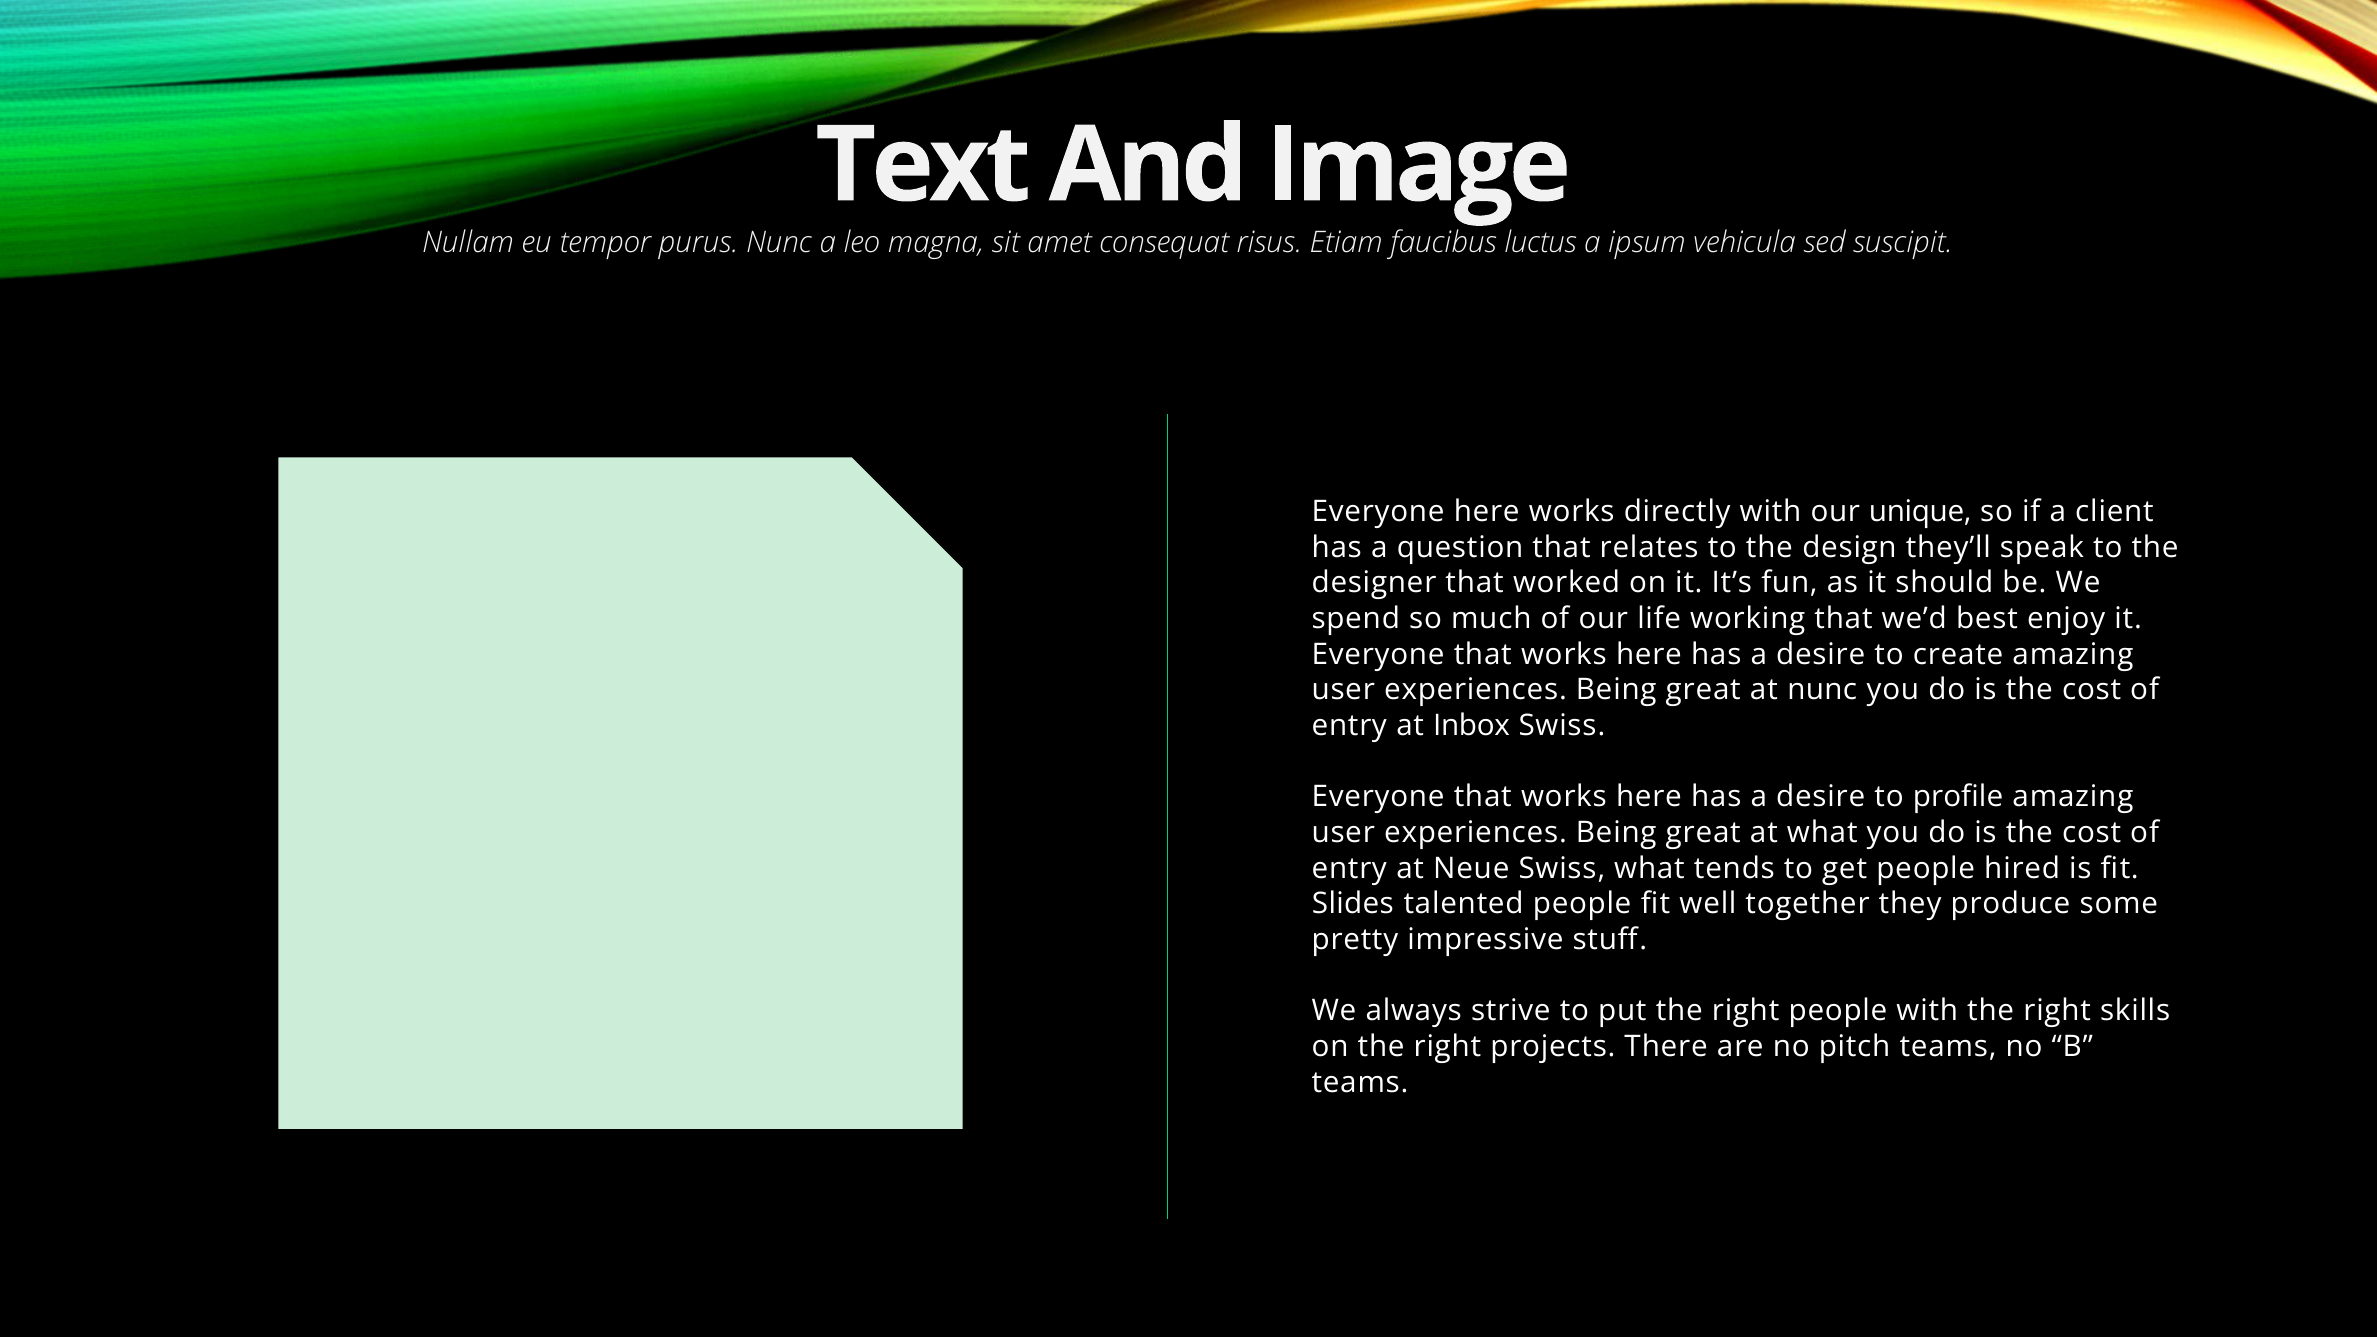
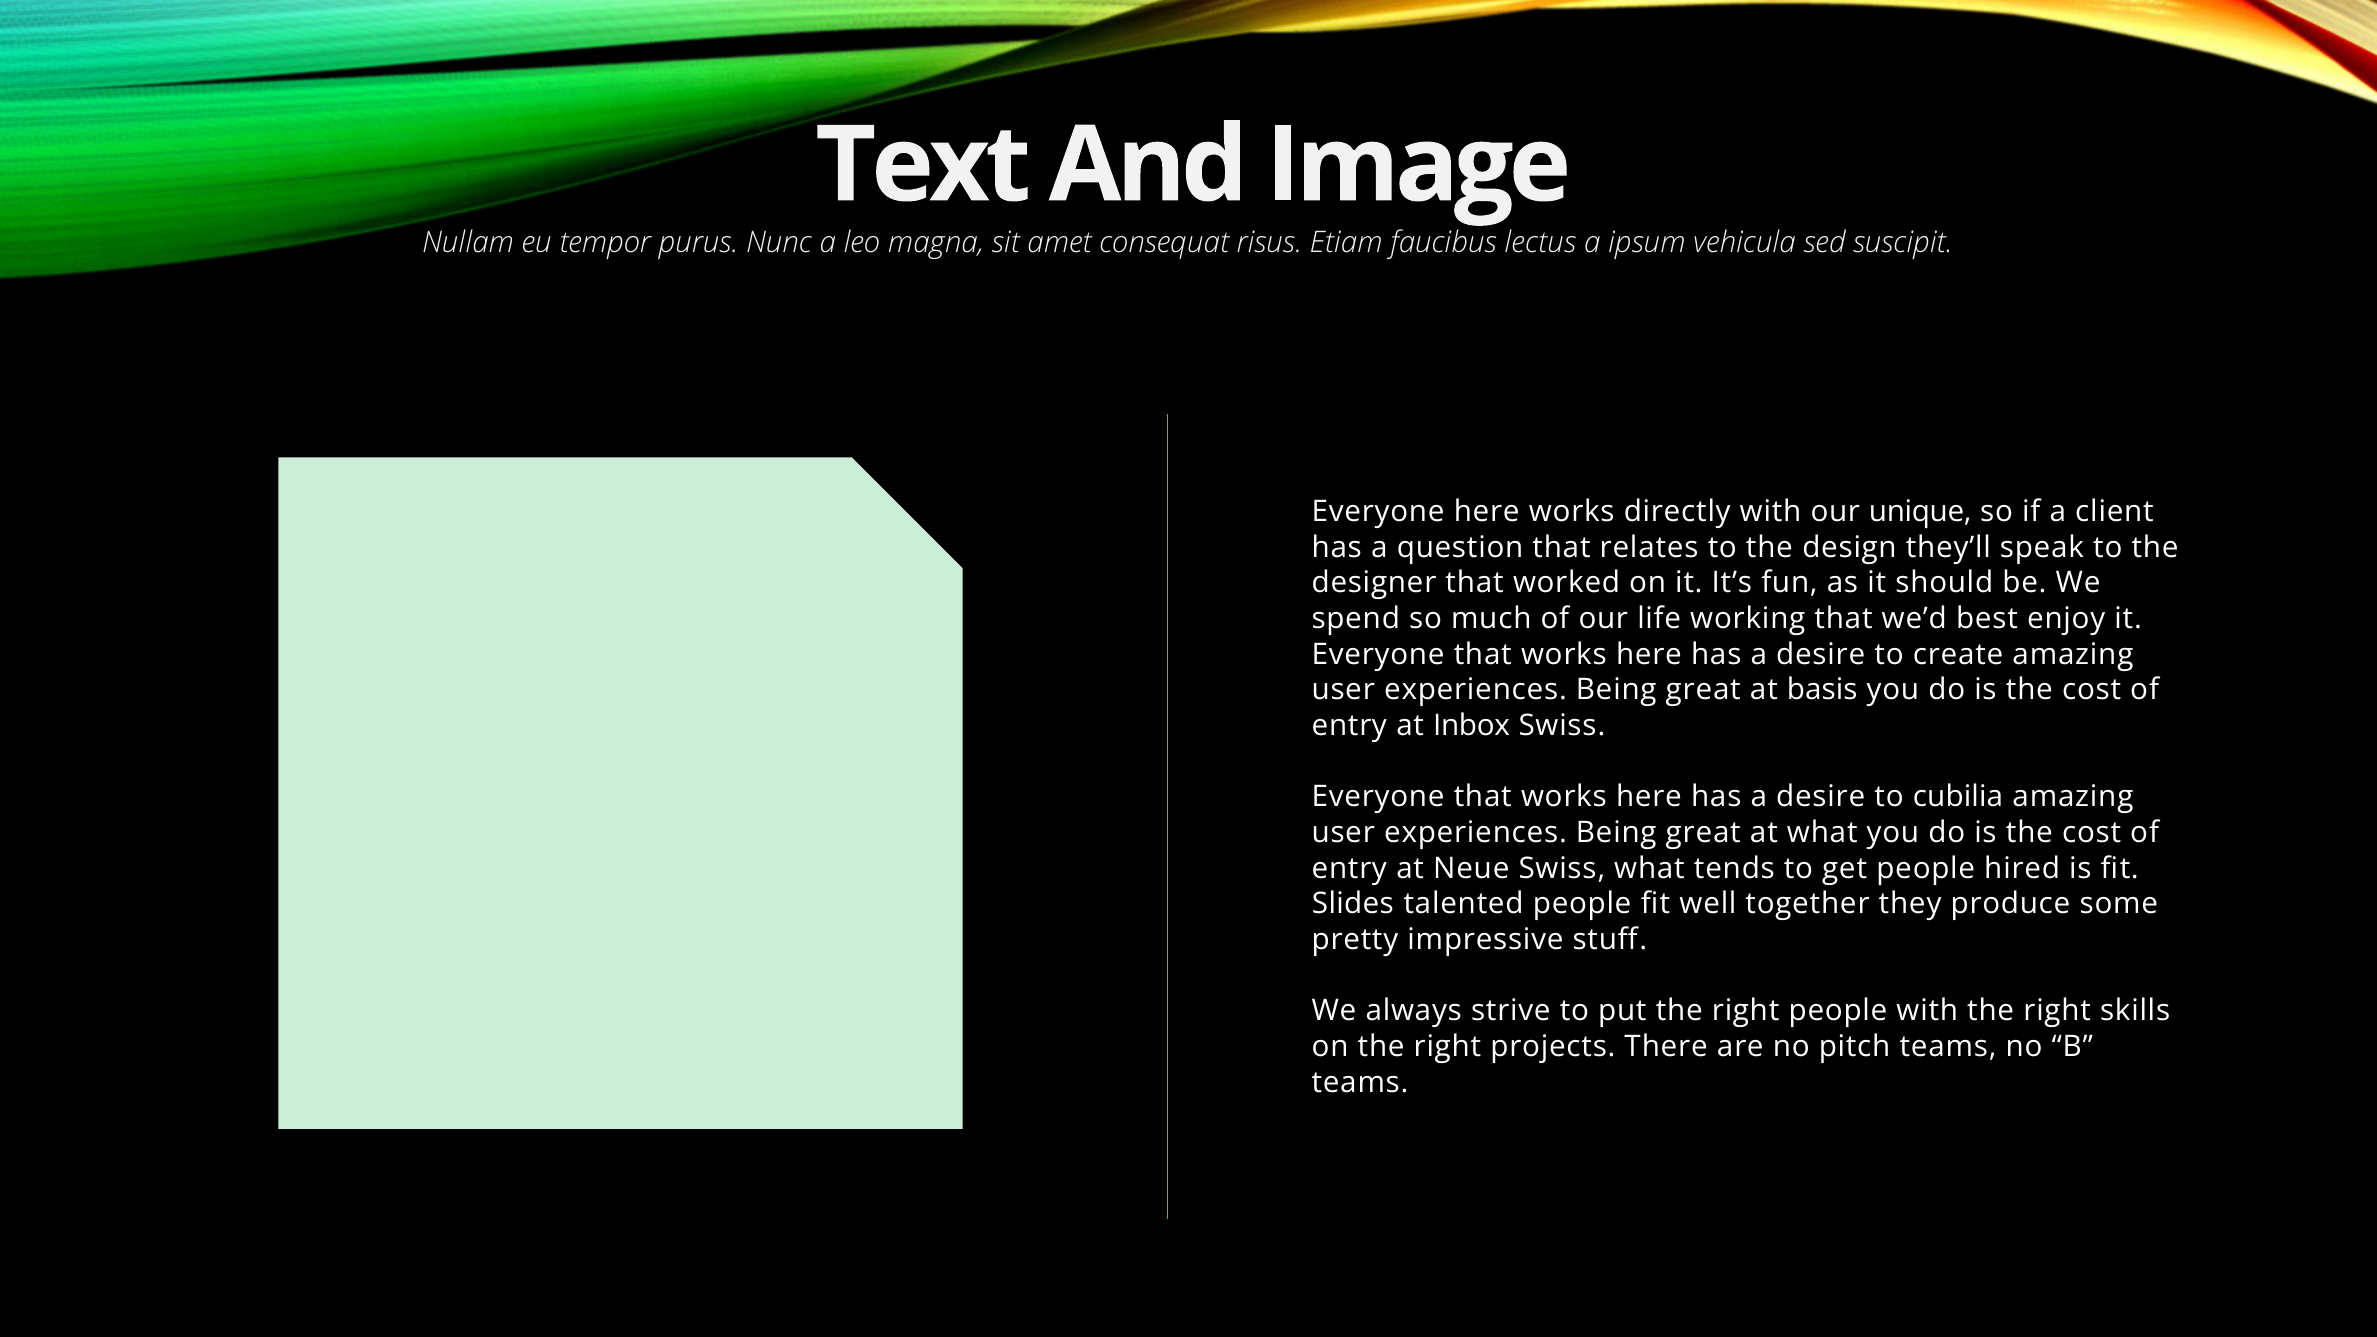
luctus: luctus -> lectus
at nunc: nunc -> basis
profile: profile -> cubilia
